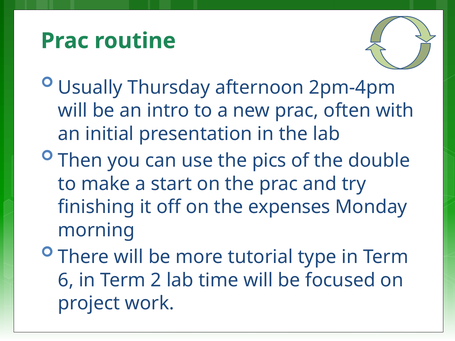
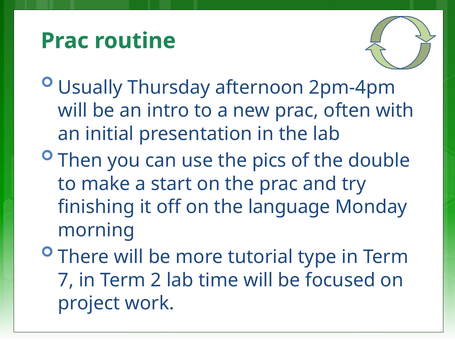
expenses: expenses -> language
6: 6 -> 7
